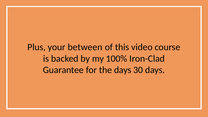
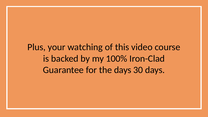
between: between -> watching
